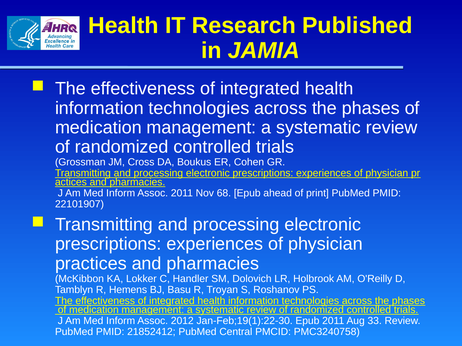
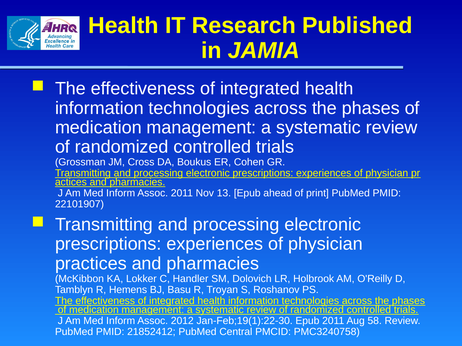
68: 68 -> 13
33: 33 -> 58
